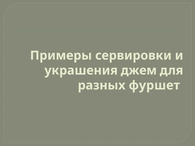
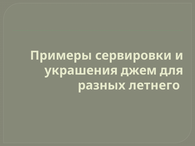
фуршет: фуршет -> летнего
